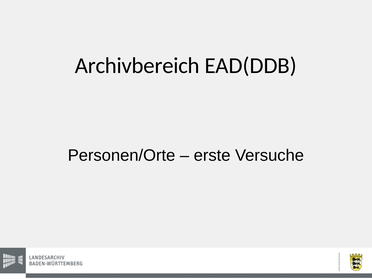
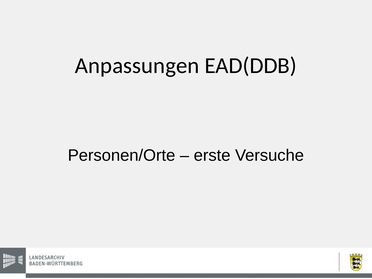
Archivbereich: Archivbereich -> Anpassungen
